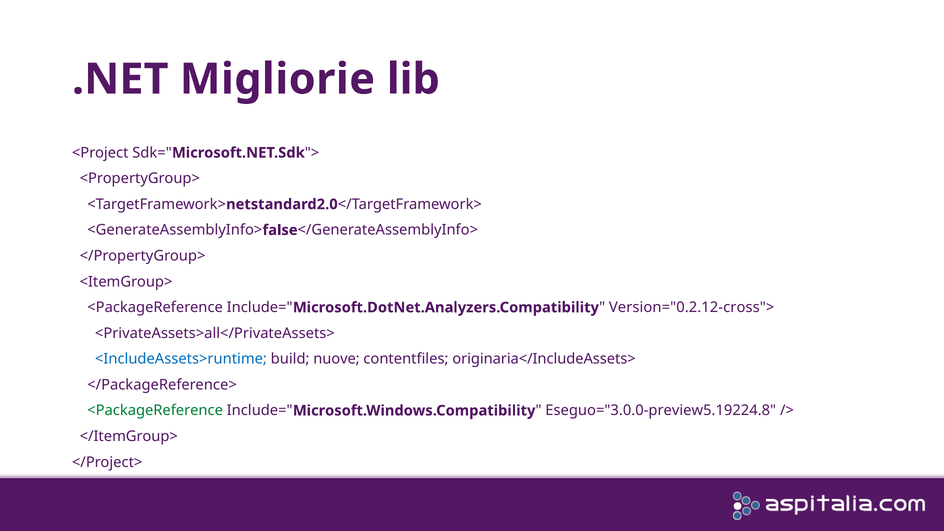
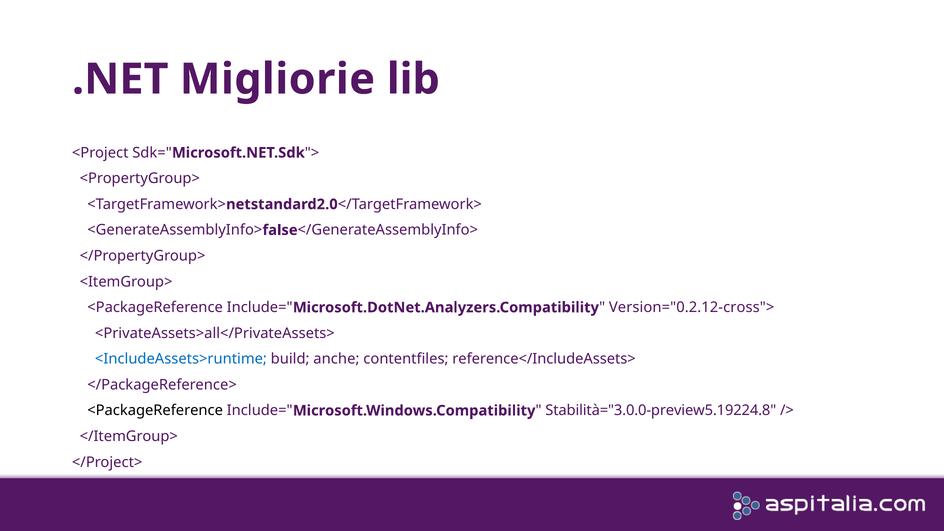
nuove: nuove -> anche
originaria</IncludeAssets>: originaria</IncludeAssets> -> reference</IncludeAssets>
<PackageReference at (155, 411) colour: green -> black
Eseguo="3.0.0-preview5.19224.8: Eseguo="3.0.0-preview5.19224.8 -> Stabilità="3.0.0-preview5.19224.8
